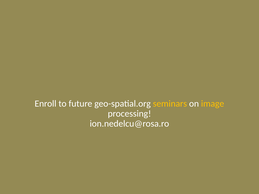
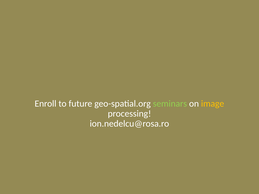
seminars colour: yellow -> light green
